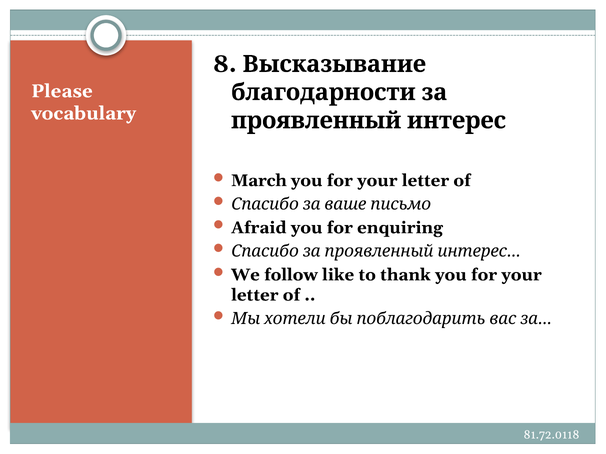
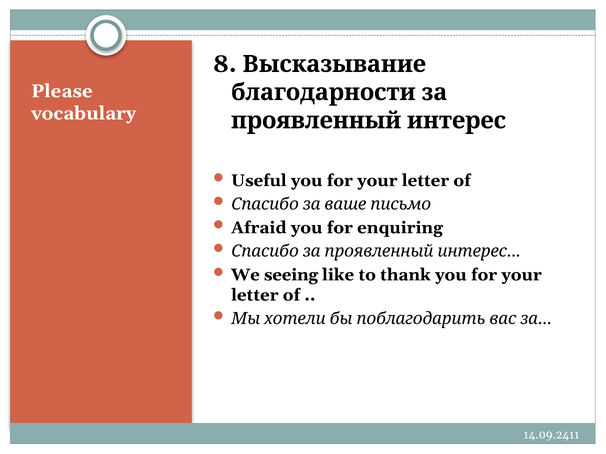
March: March -> Useful
follow: follow -> seeing
81.72.0118: 81.72.0118 -> 14.09.2411
